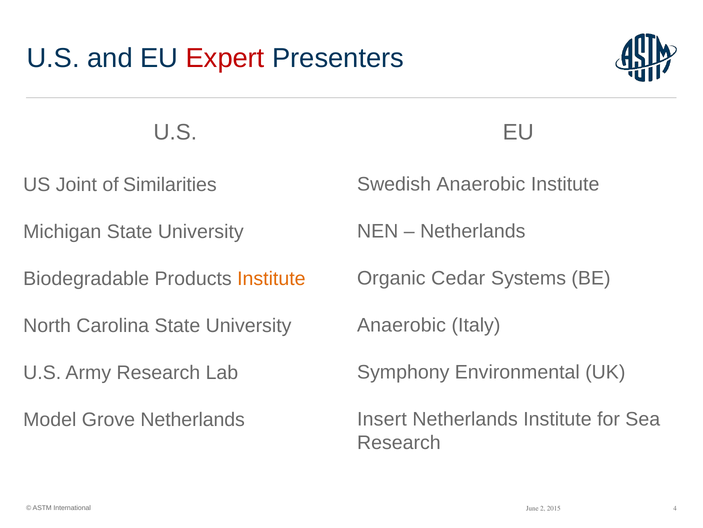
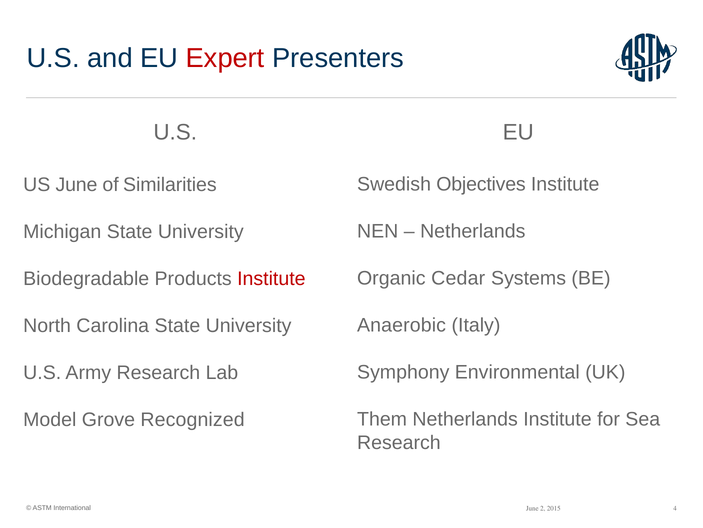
Swedish Anaerobic: Anaerobic -> Objectives
US Joint: Joint -> June
Institute at (271, 278) colour: orange -> red
Insert: Insert -> Them
Grove Netherlands: Netherlands -> Recognized
